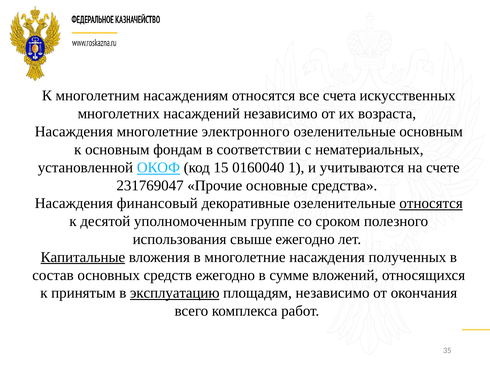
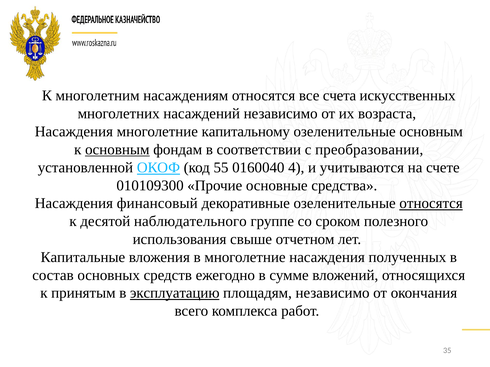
электронного: электронного -> капитальному
основным at (117, 150) underline: none -> present
нематериальных: нематериальных -> преобразовании
15: 15 -> 55
1: 1 -> 4
231769047: 231769047 -> 010109300
уполномоченным: уполномоченным -> наблюдательного
свыше ежегодно: ежегодно -> отчетном
Капитальные underline: present -> none
